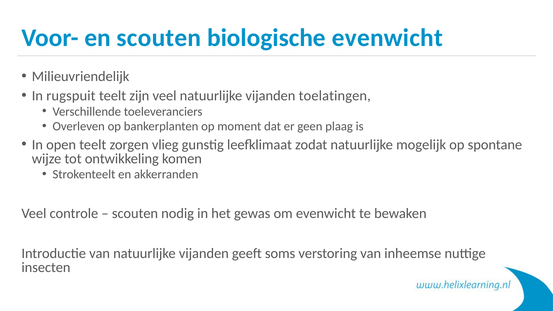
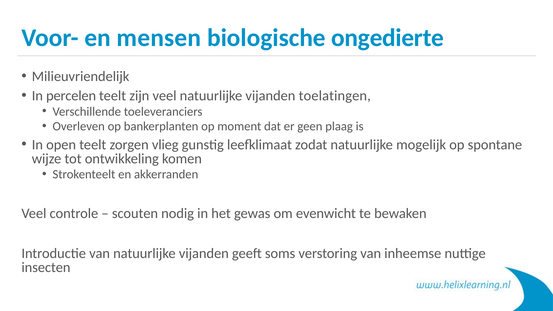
en scouten: scouten -> mensen
biologische evenwicht: evenwicht -> ongedierte
rugspuit: rugspuit -> percelen
